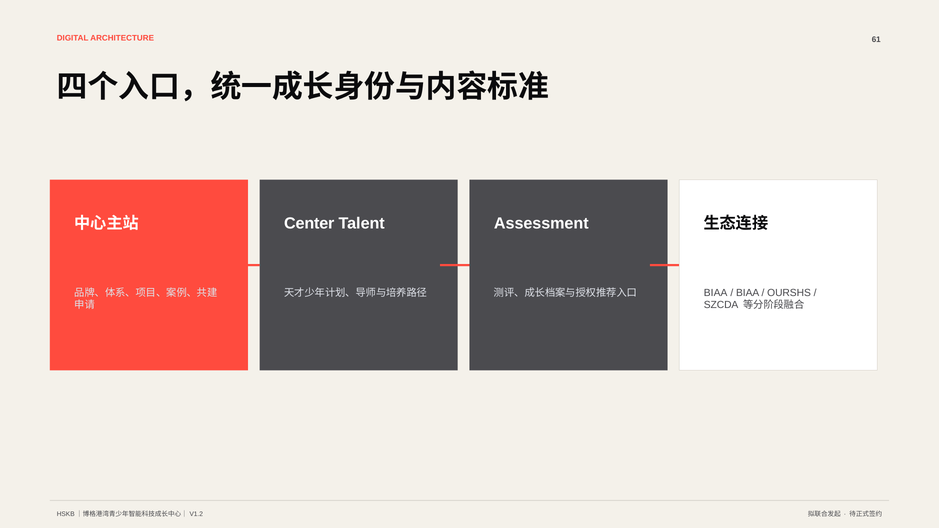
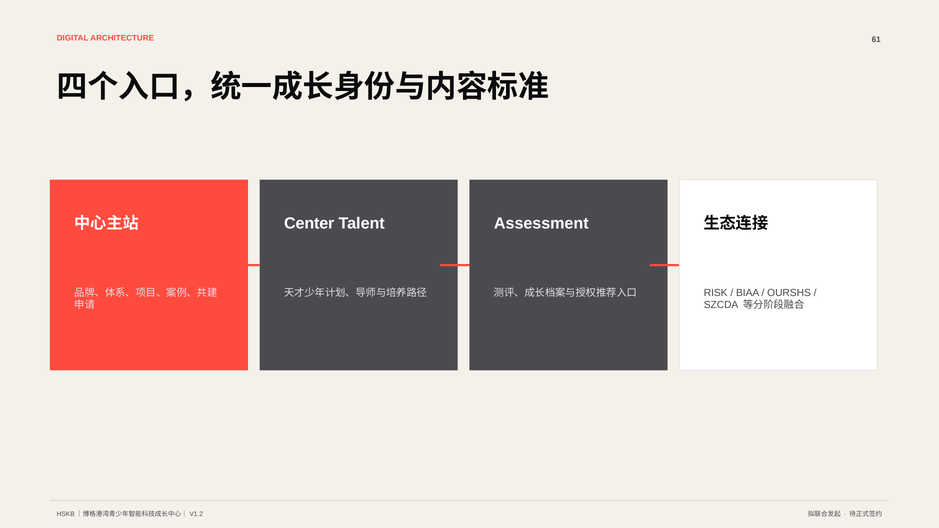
BIAA at (716, 293): BIAA -> RISK
